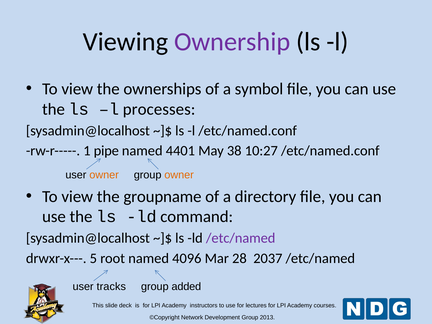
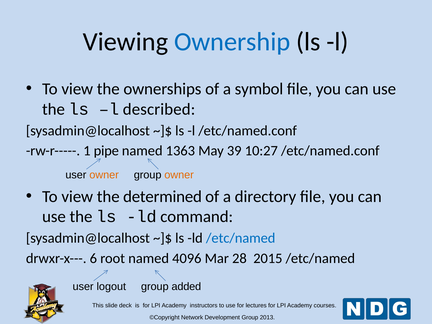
Ownership colour: purple -> blue
processes: processes -> described
4401: 4401 -> 1363
38: 38 -> 39
groupname: groupname -> determined
/etc/named at (241, 238) colour: purple -> blue
5: 5 -> 6
2037: 2037 -> 2015
tracks: tracks -> logout
